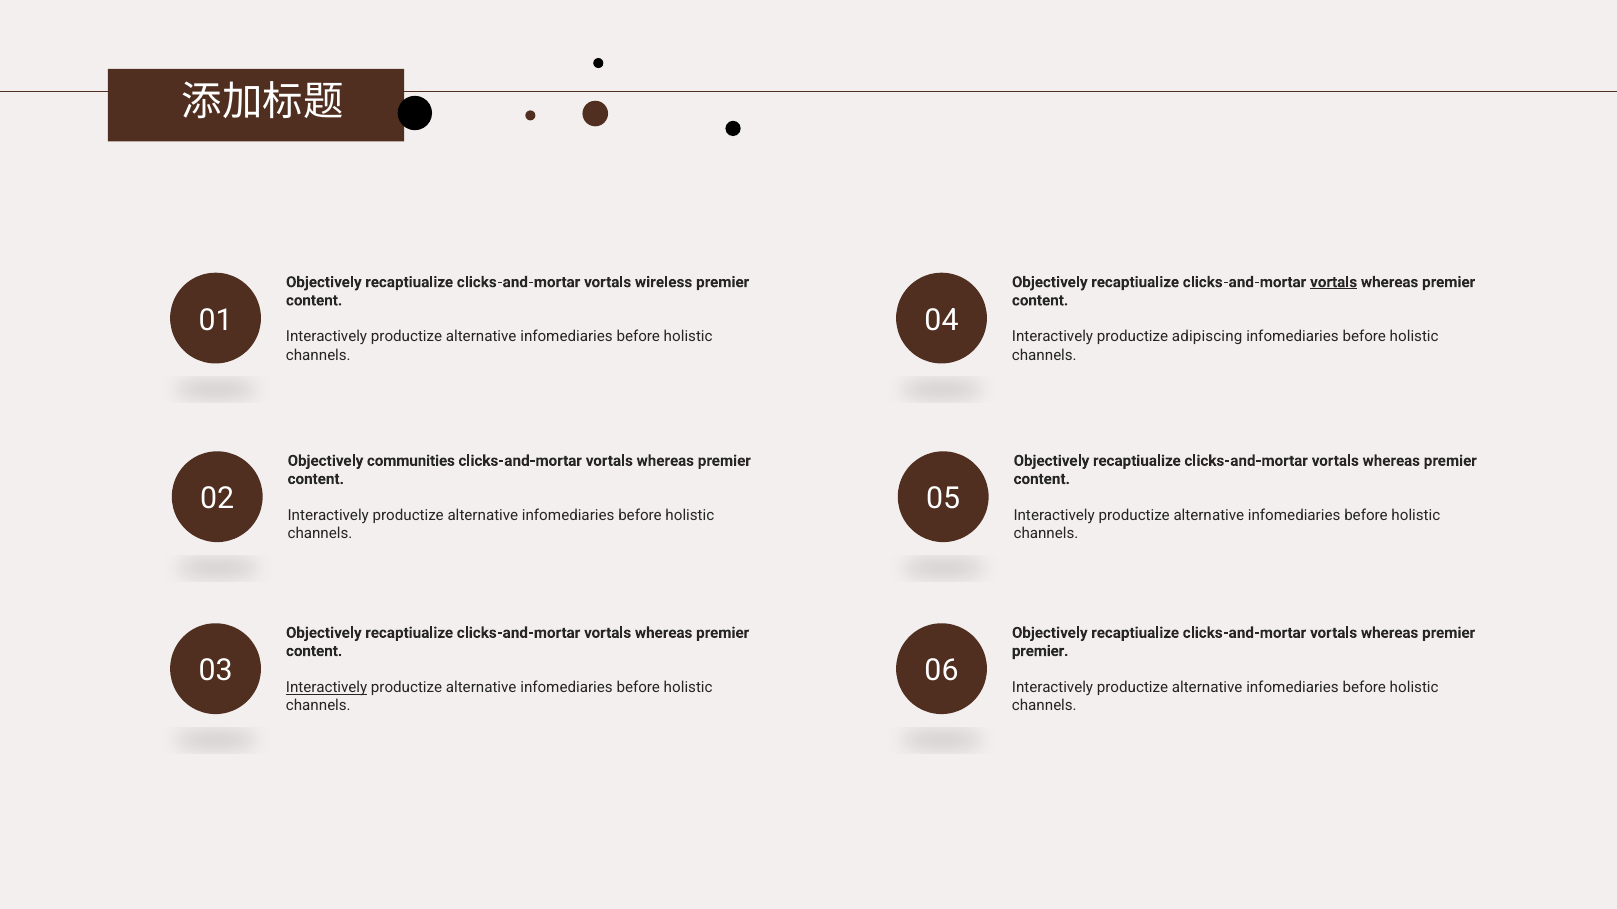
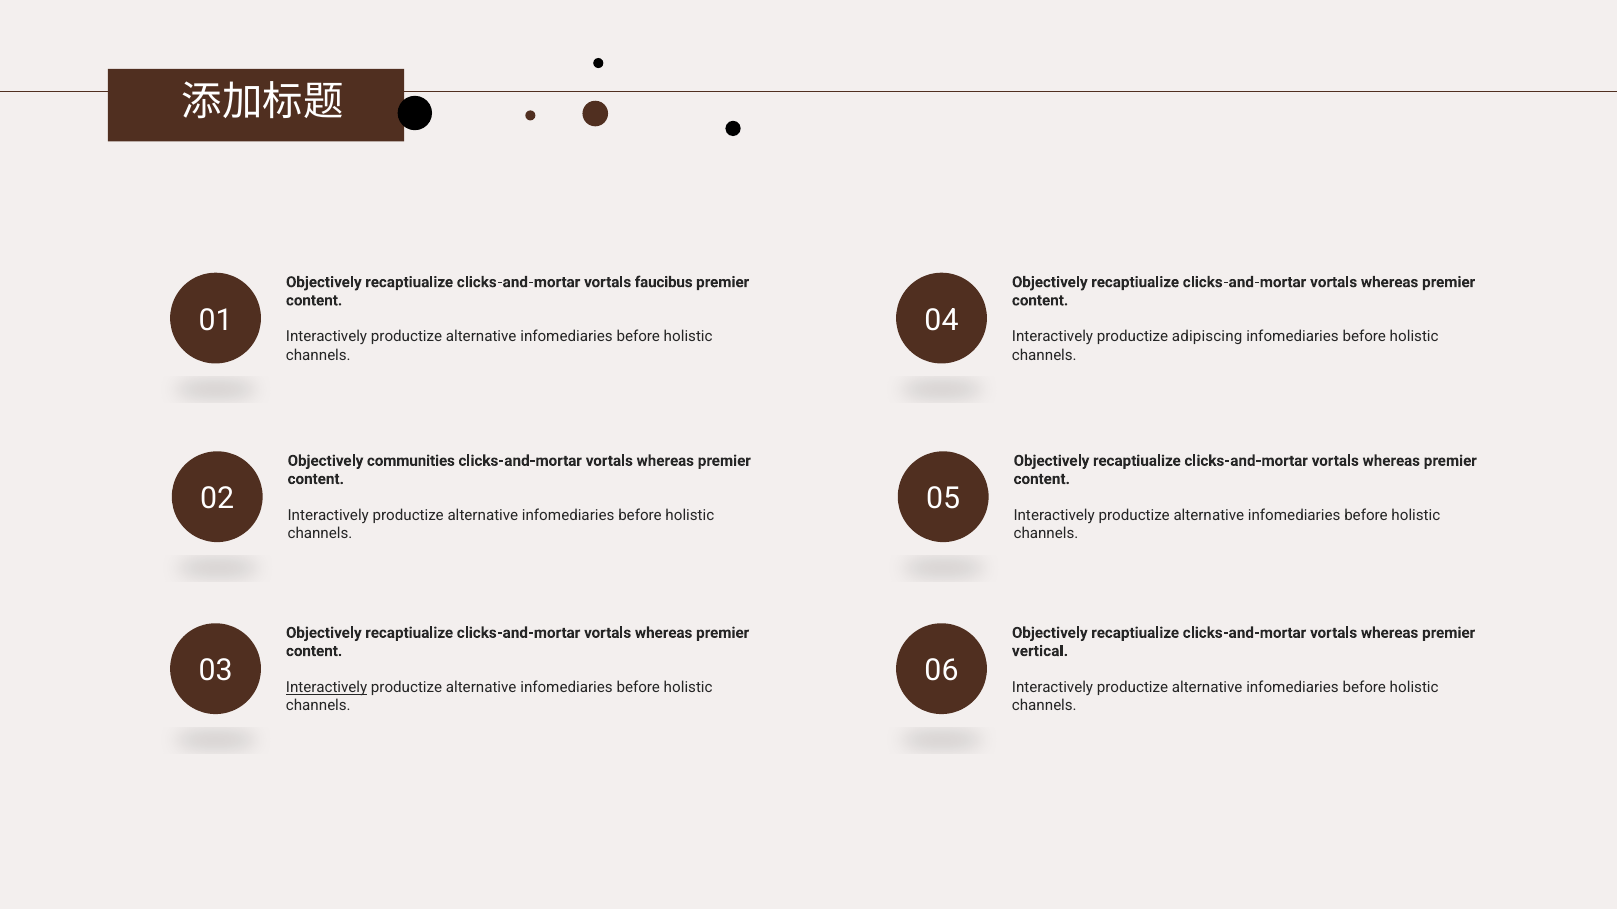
wireless: wireless -> faucibus
vortals at (1334, 282) underline: present -> none
premier at (1040, 651): premier -> vertical
